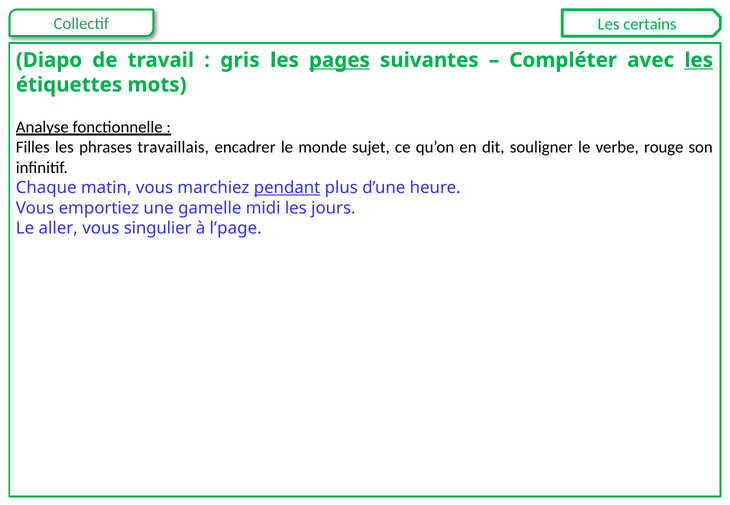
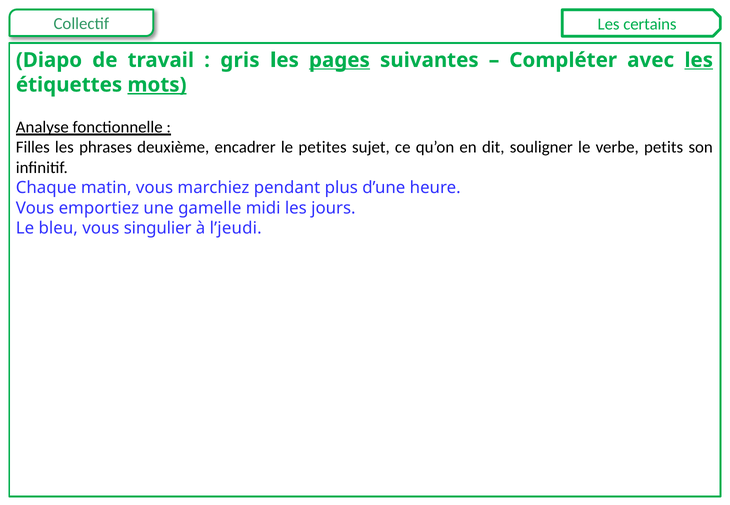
mots underline: none -> present
travaillais: travaillais -> deuxième
monde: monde -> petites
rouge: rouge -> petits
pendant underline: present -> none
aller: aller -> bleu
l’page: l’page -> l’jeudi
